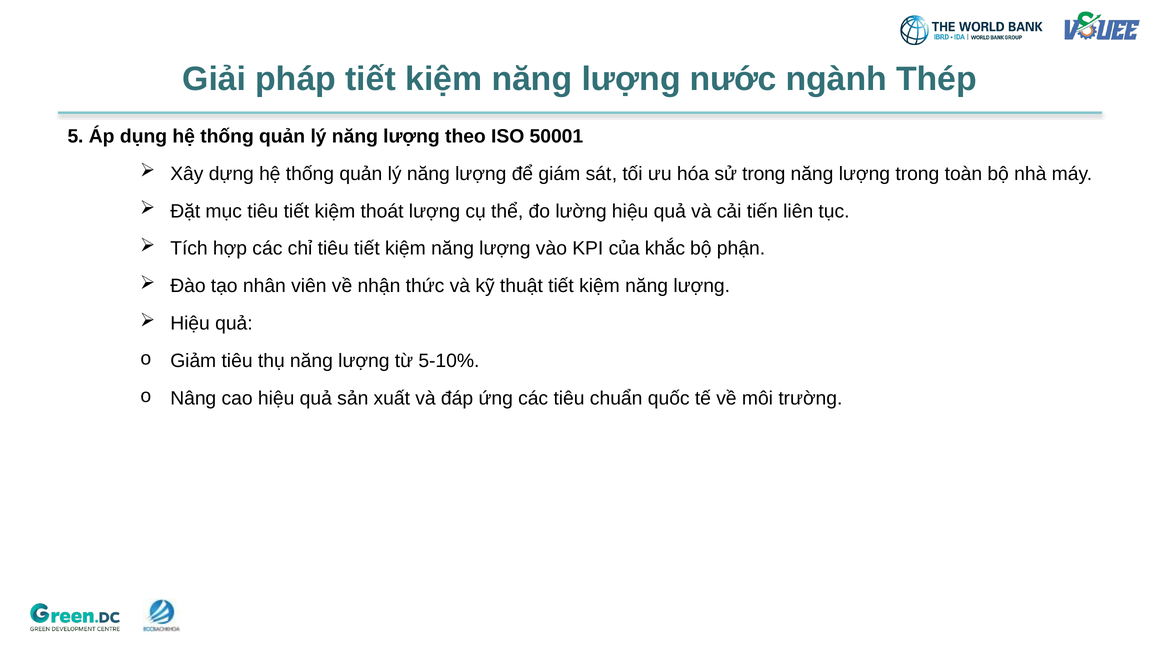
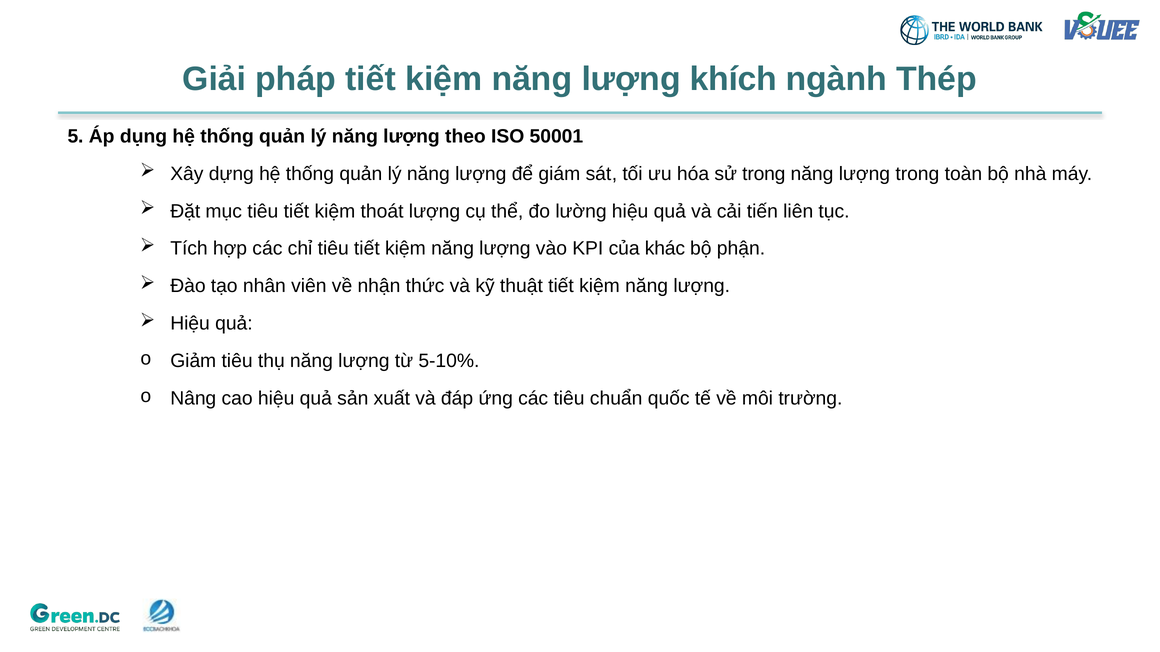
nước: nước -> khích
khắc: khắc -> khác
